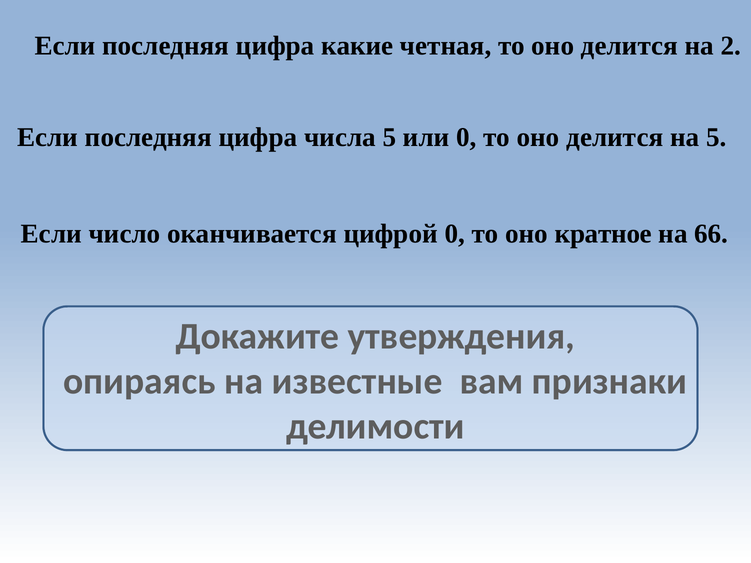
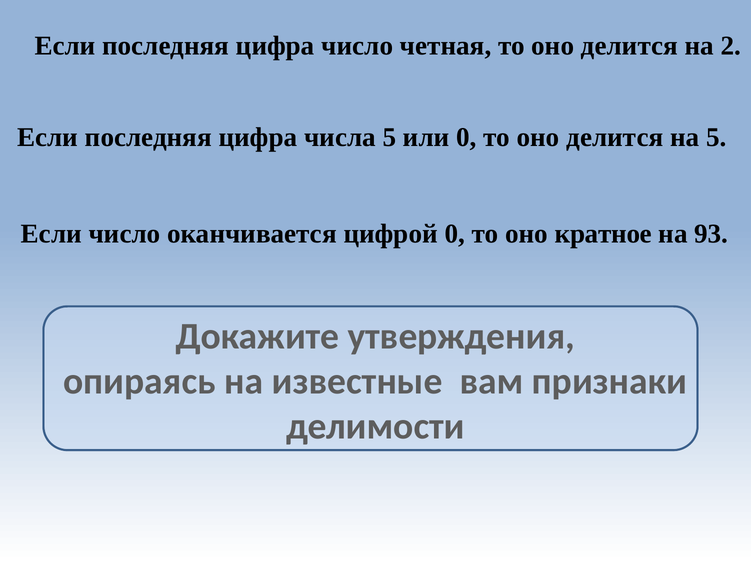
цифра какие: какие -> число
66: 66 -> 93
